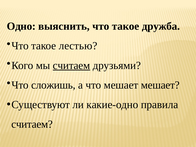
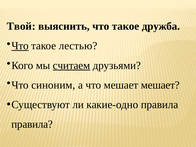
Одно: Одно -> Твой
Что at (20, 46) underline: none -> present
сложишь: сложишь -> синоним
считаем at (32, 124): считаем -> правила
